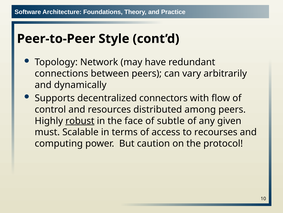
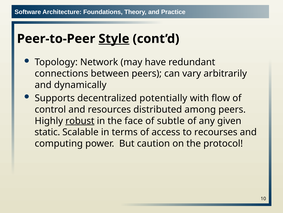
Style underline: none -> present
connectors: connectors -> potentially
must: must -> static
